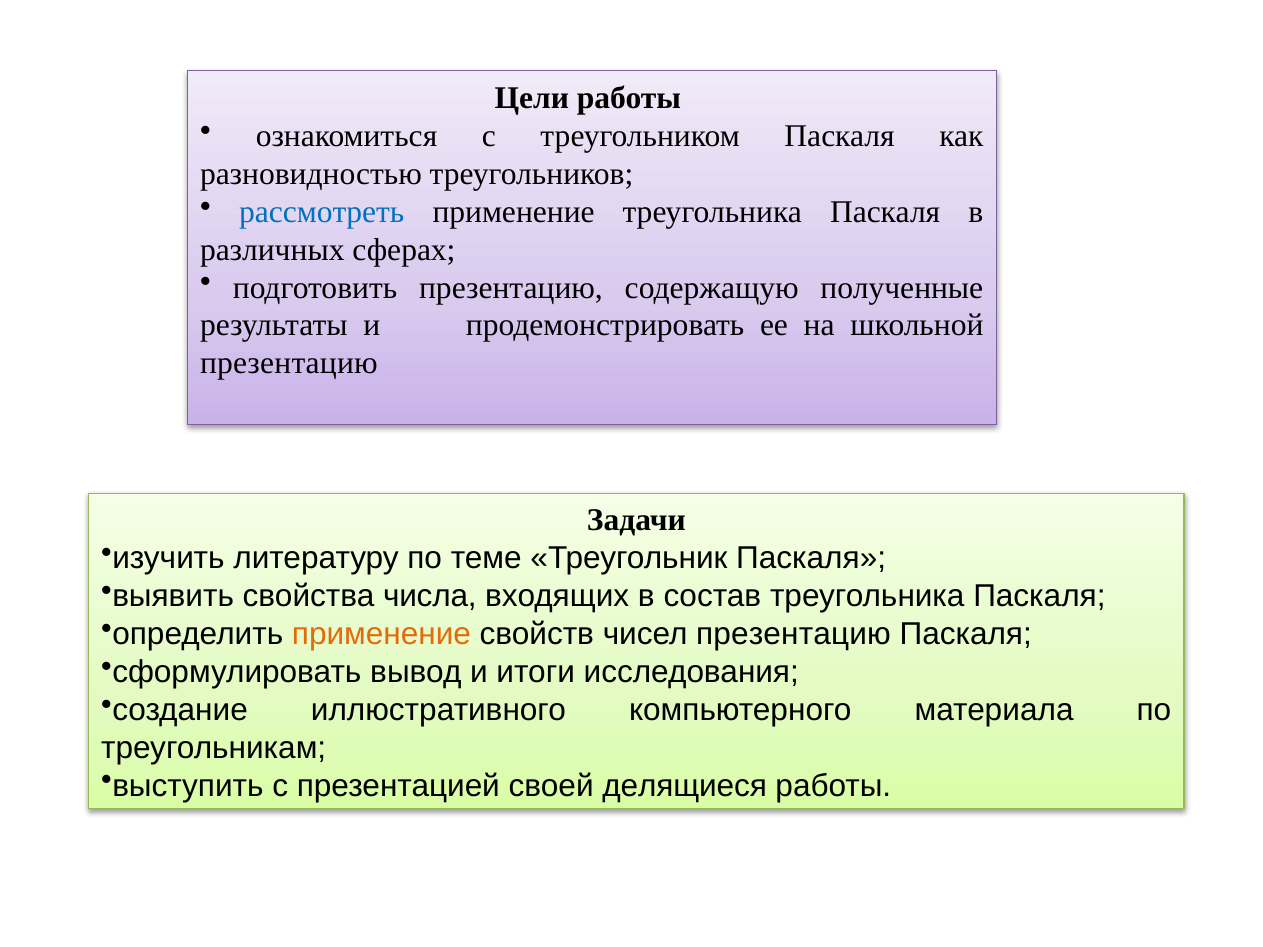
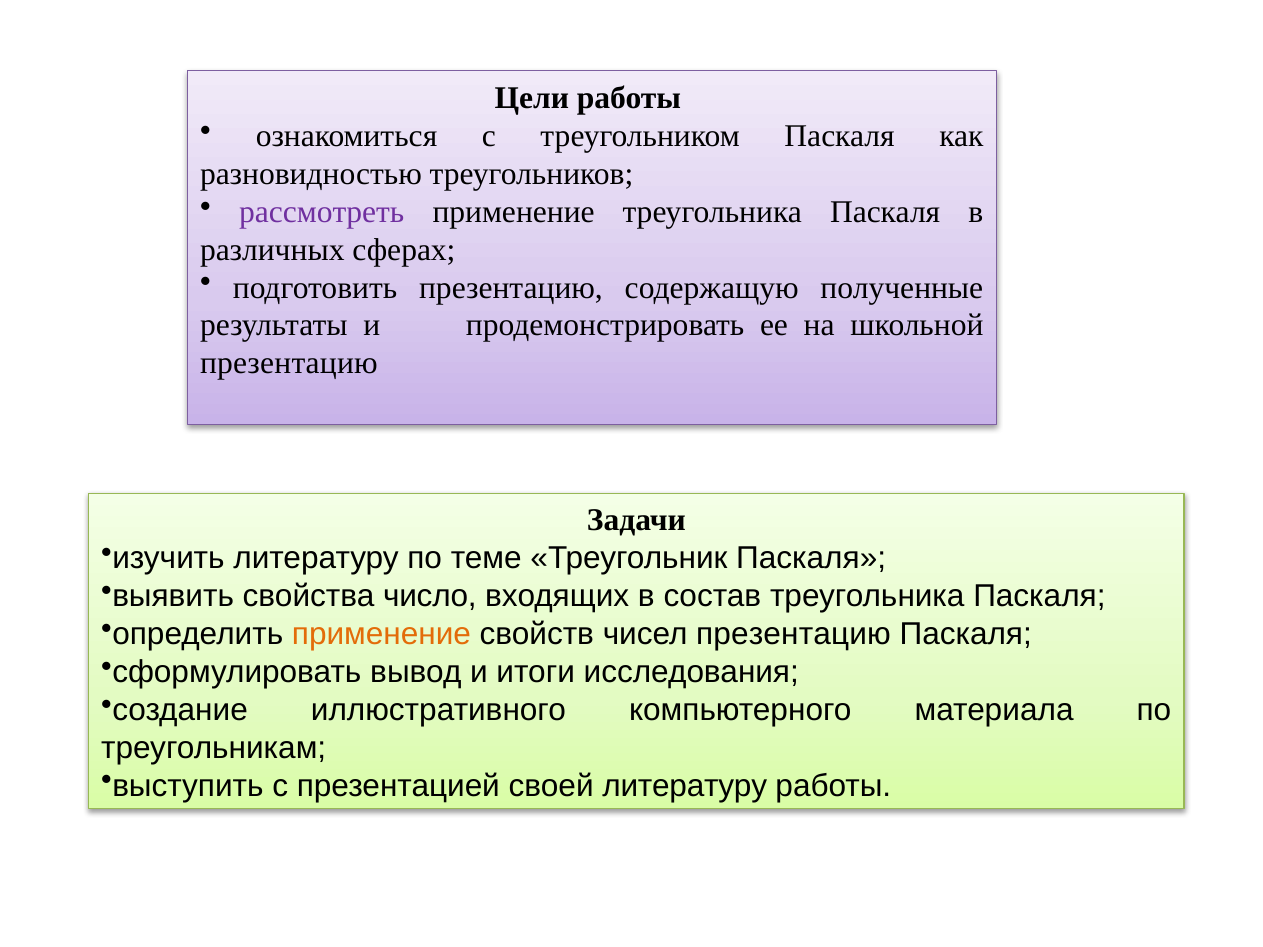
рассмотреть colour: blue -> purple
числа: числа -> число
своей делящиеся: делящиеся -> литературу
